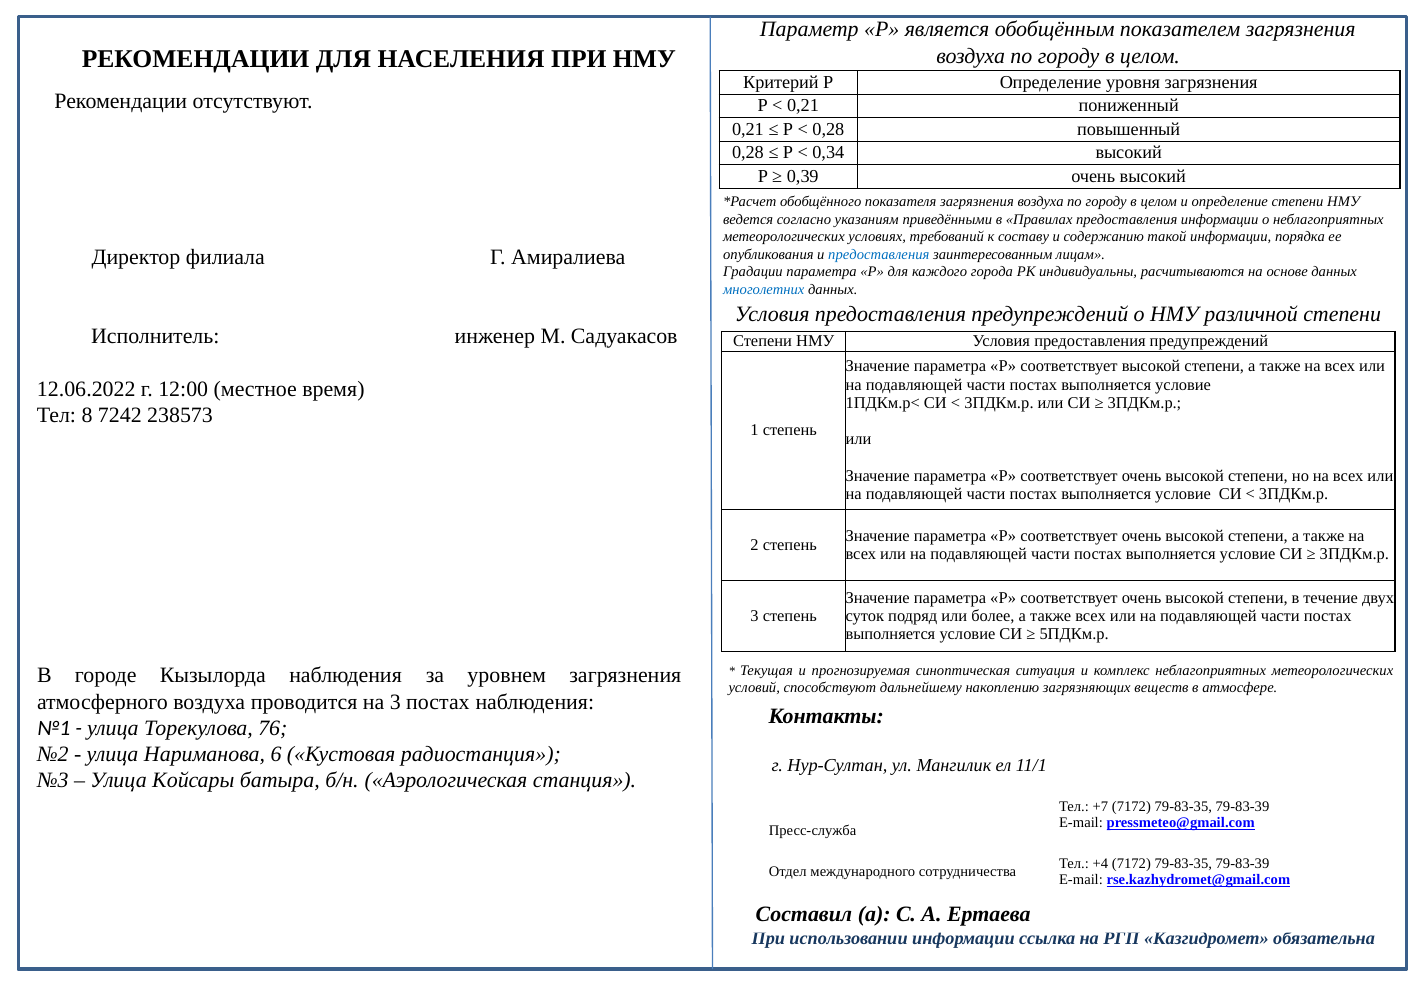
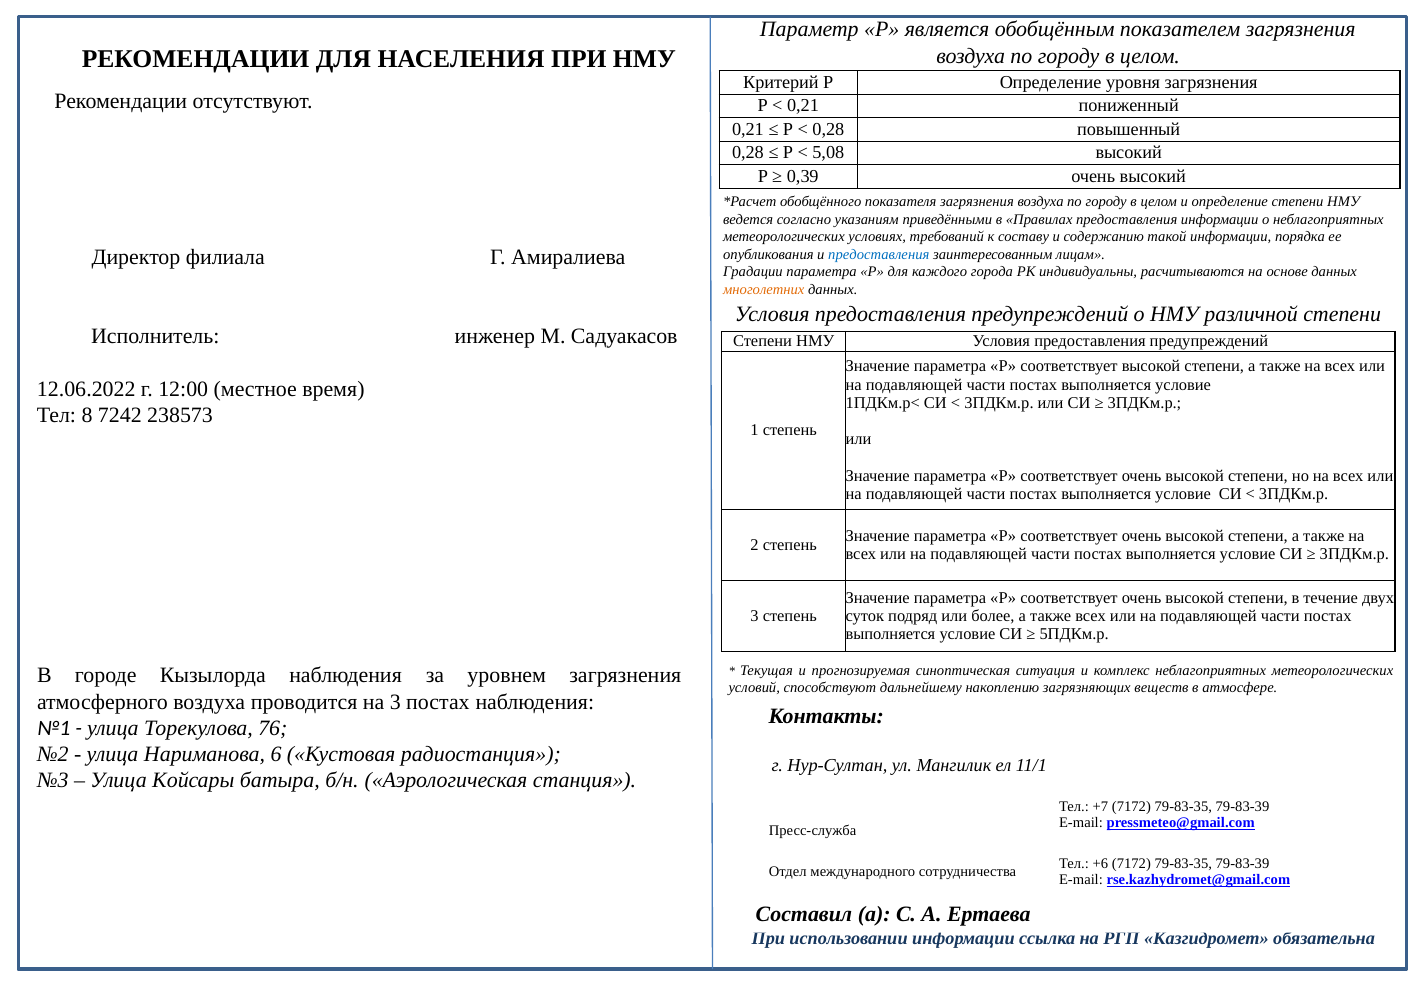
0,34: 0,34 -> 5,08
многолетних colour: blue -> orange
+4: +4 -> +6
